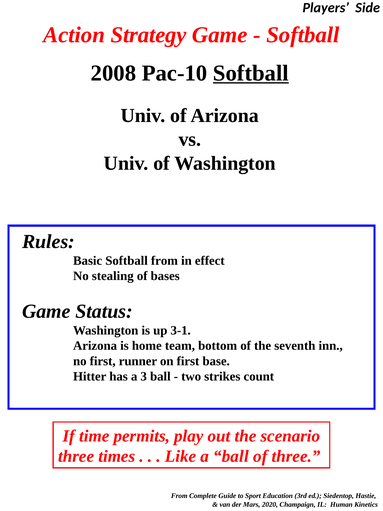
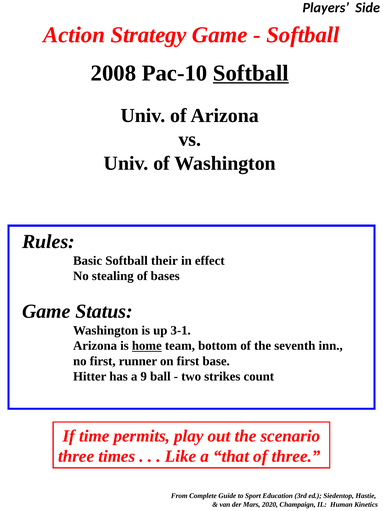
Basic Softball from: from -> their
home underline: none -> present
3: 3 -> 9
a ball: ball -> that
